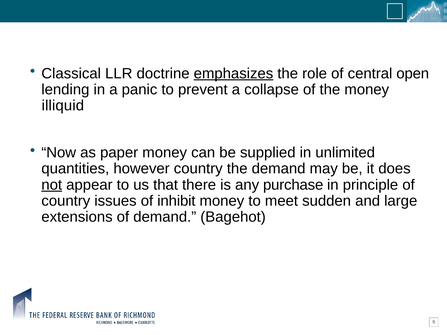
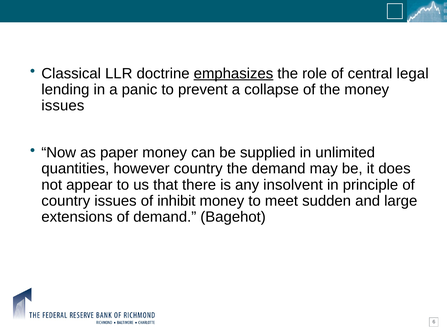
open: open -> legal
illiquid at (63, 106): illiquid -> issues
not underline: present -> none
purchase: purchase -> insolvent
